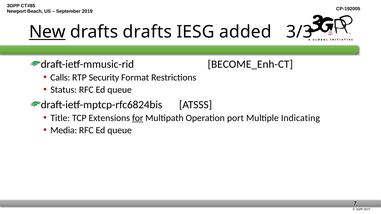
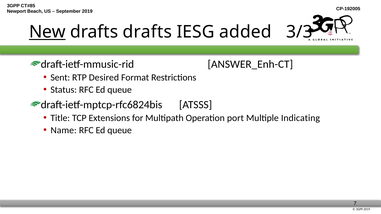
BECOME_Enh-CT: BECOME_Enh-CT -> ANSWER_Enh-CT
Calls: Calls -> Sent
Security: Security -> Desired
for underline: present -> none
Media: Media -> Name
